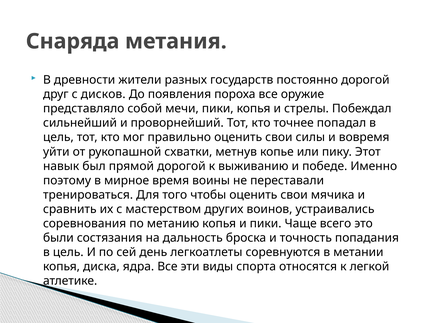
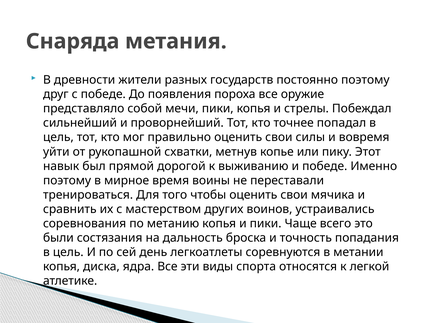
постоянно дорогой: дорогой -> поэтому
с дисков: дисков -> победе
